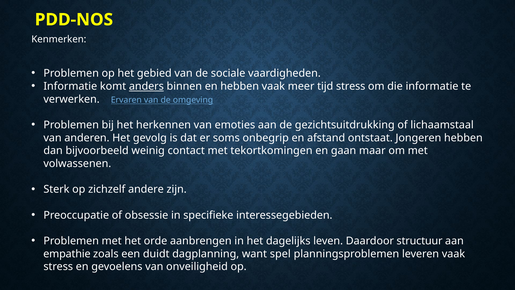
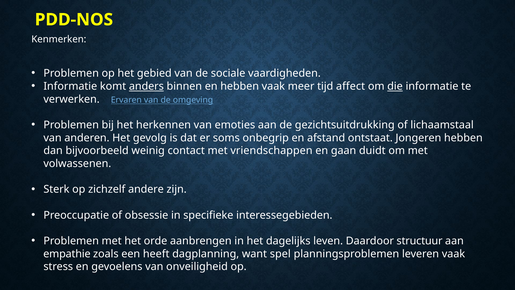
tijd stress: stress -> affect
die underline: none -> present
tekortkomingen: tekortkomingen -> vriendschappen
maar: maar -> duidt
duidt: duidt -> heeft
